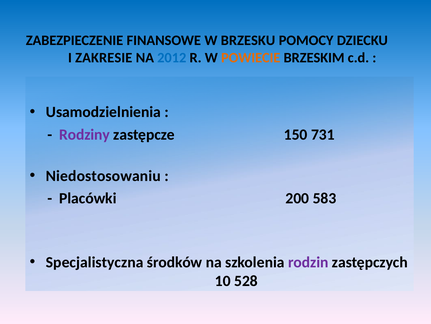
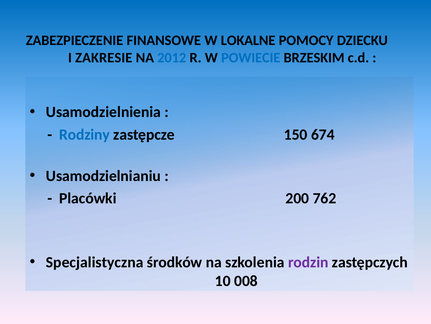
BRZESKU: BRZESKU -> LOKALNE
POWIECIE colour: orange -> blue
Rodziny colour: purple -> blue
731: 731 -> 674
Niedostosowaniu: Niedostosowaniu -> Usamodzielnianiu
583: 583 -> 762
528: 528 -> 008
